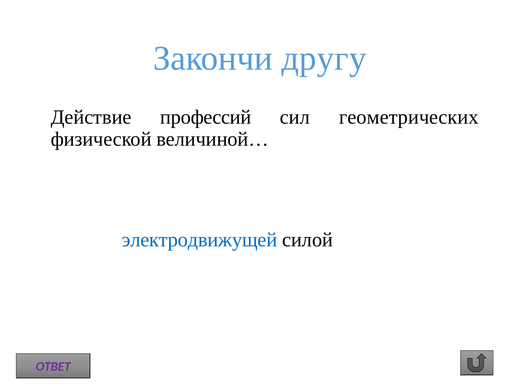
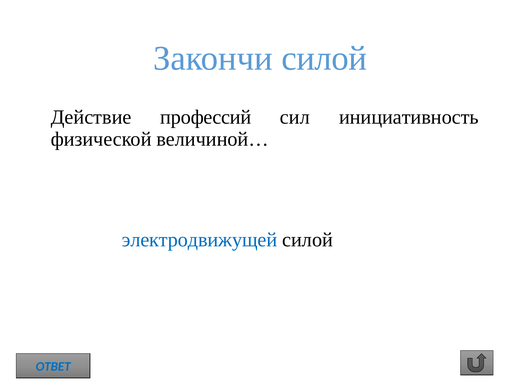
Закончи другу: другу -> силой
геометрических: геометрических -> инициативность
ОТВЕТ colour: purple -> blue
